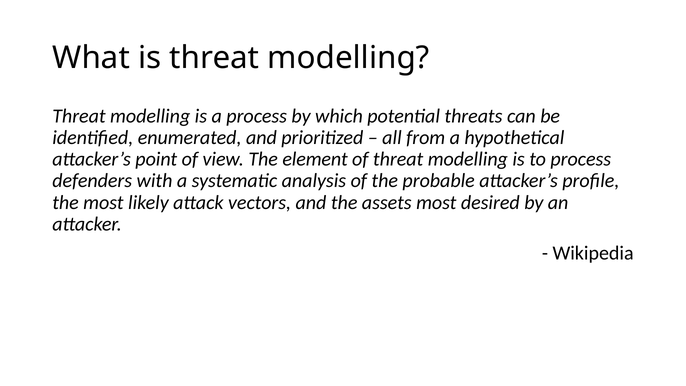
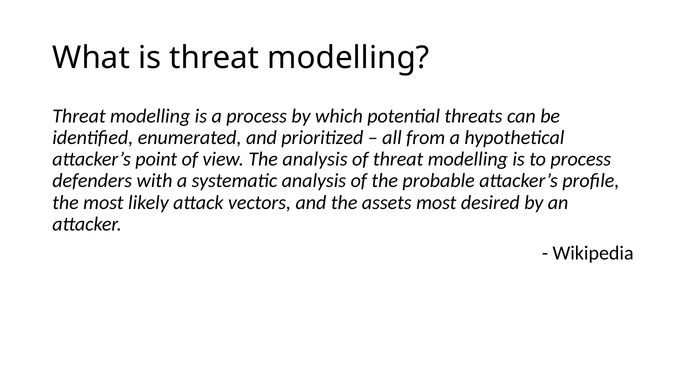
The element: element -> analysis
